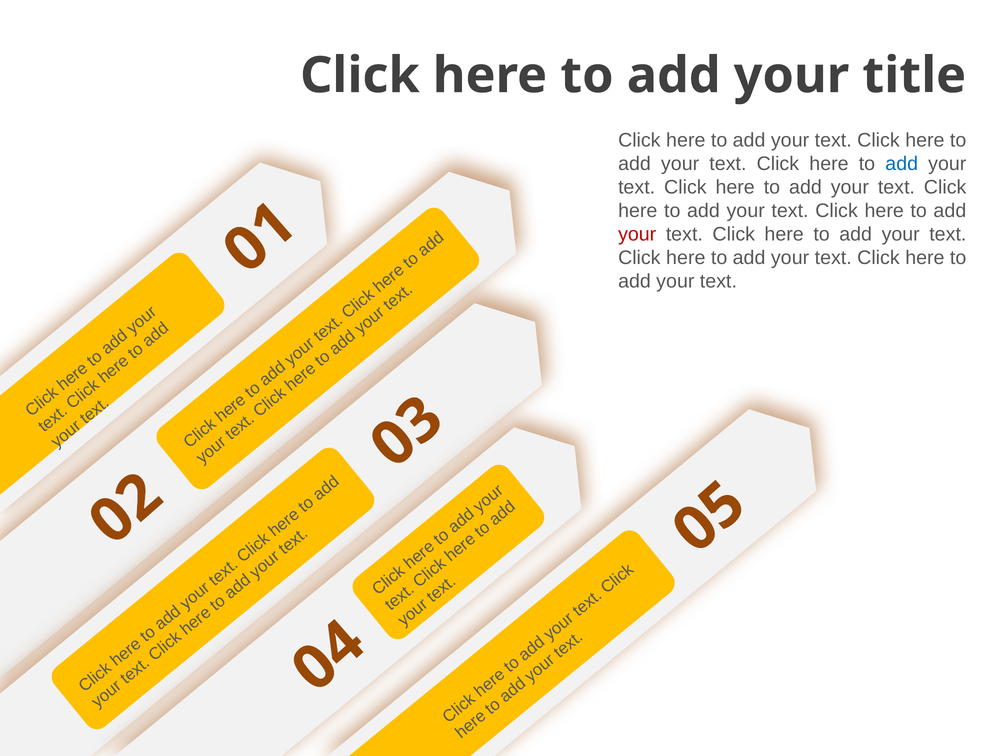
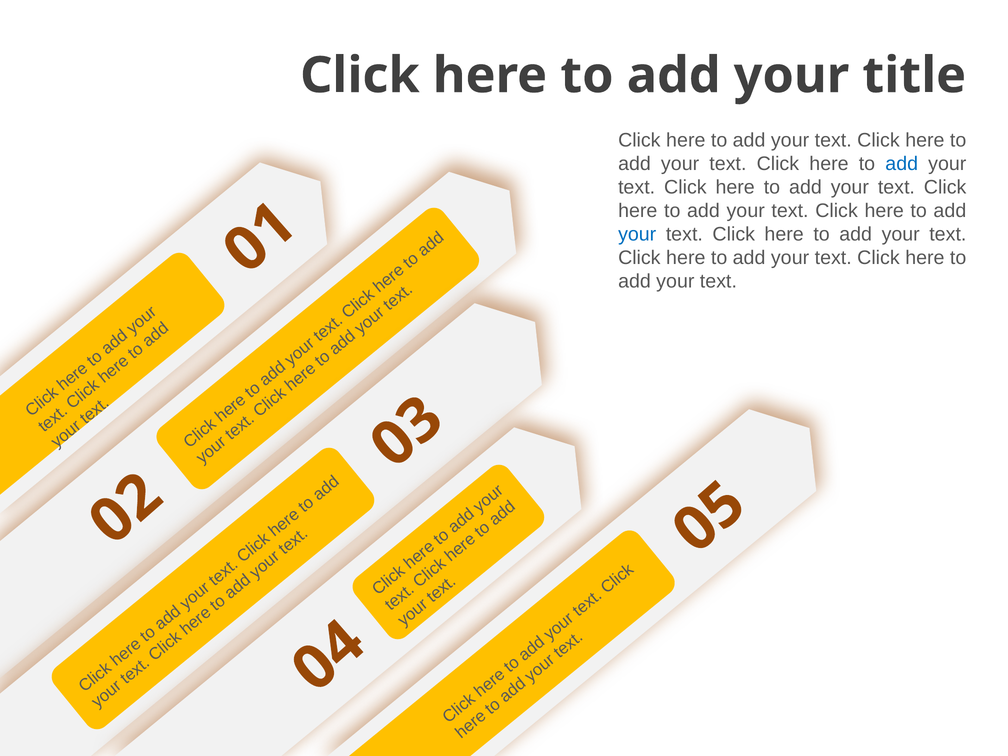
your at (637, 234) colour: red -> blue
